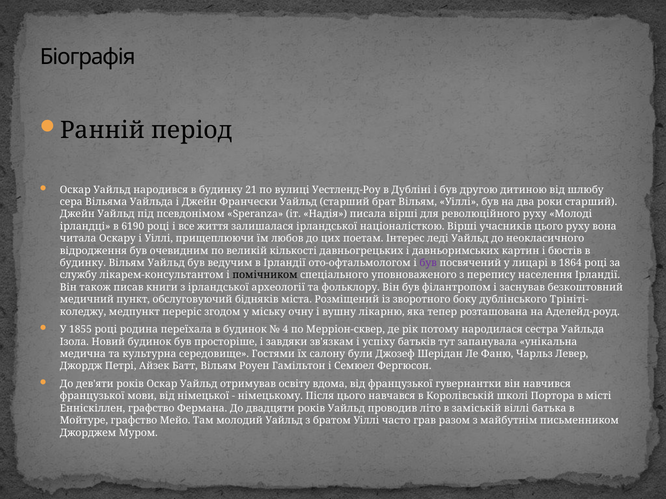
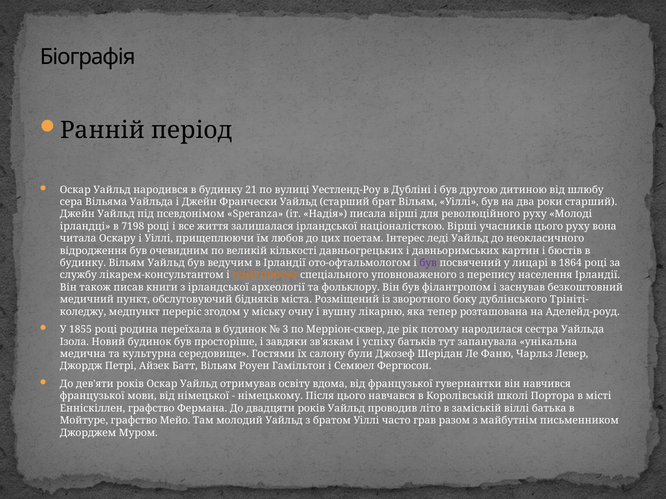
6190: 6190 -> 7198
помічником colour: black -> orange
4: 4 -> 3
